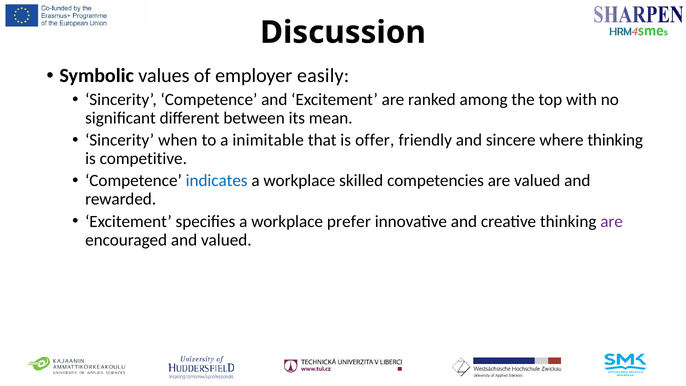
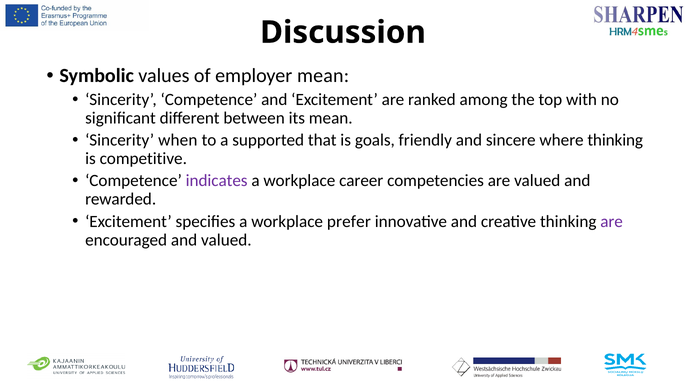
employer easily: easily -> mean
inimitable: inimitable -> supported
offer: offer -> goals
indicates colour: blue -> purple
skilled: skilled -> career
